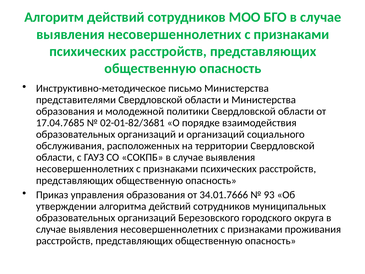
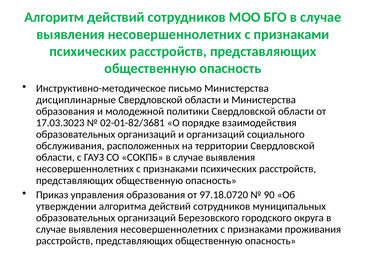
представителями: представителями -> дисциплинарные
17.04.7685: 17.04.7685 -> 17.03.3023
34.01.7666: 34.01.7666 -> 97.18.0720
93: 93 -> 90
